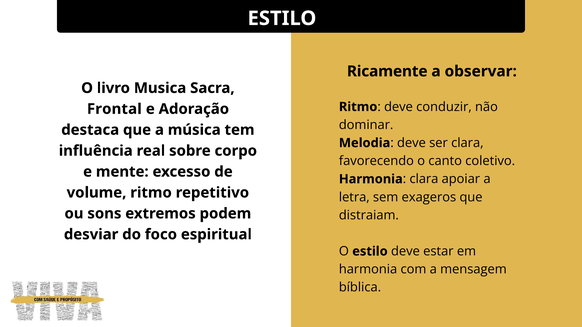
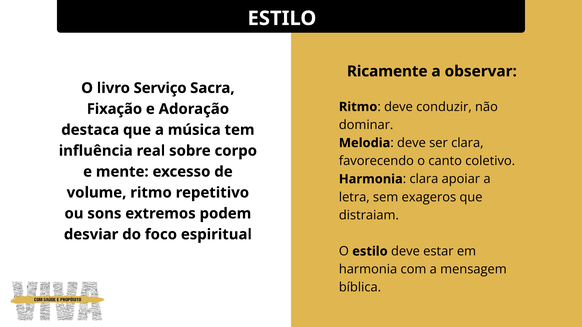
Musica: Musica -> Serviço
Frontal: Frontal -> Fixação
